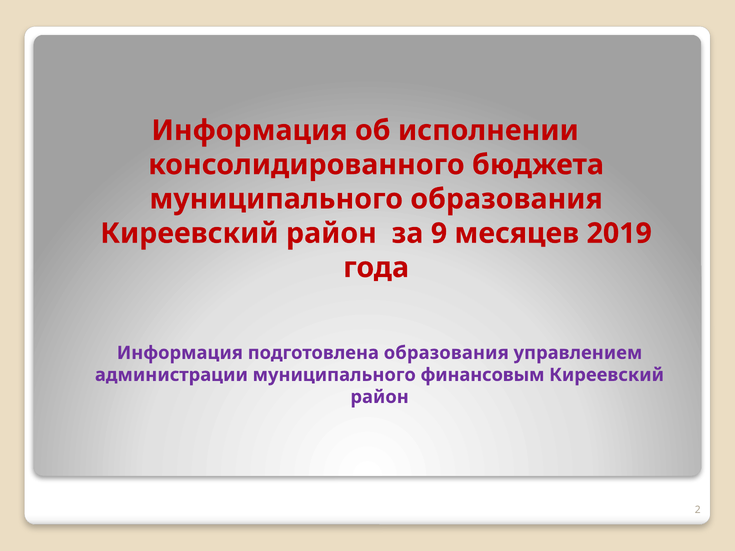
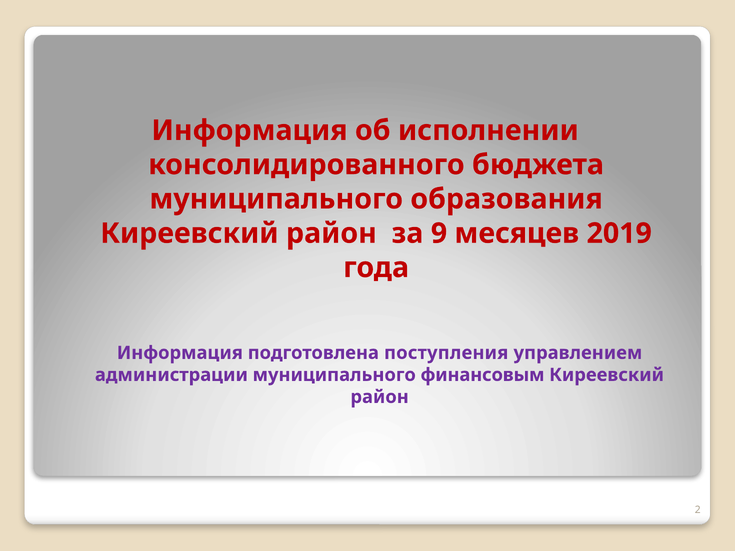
подготовлена образования: образования -> поступления
